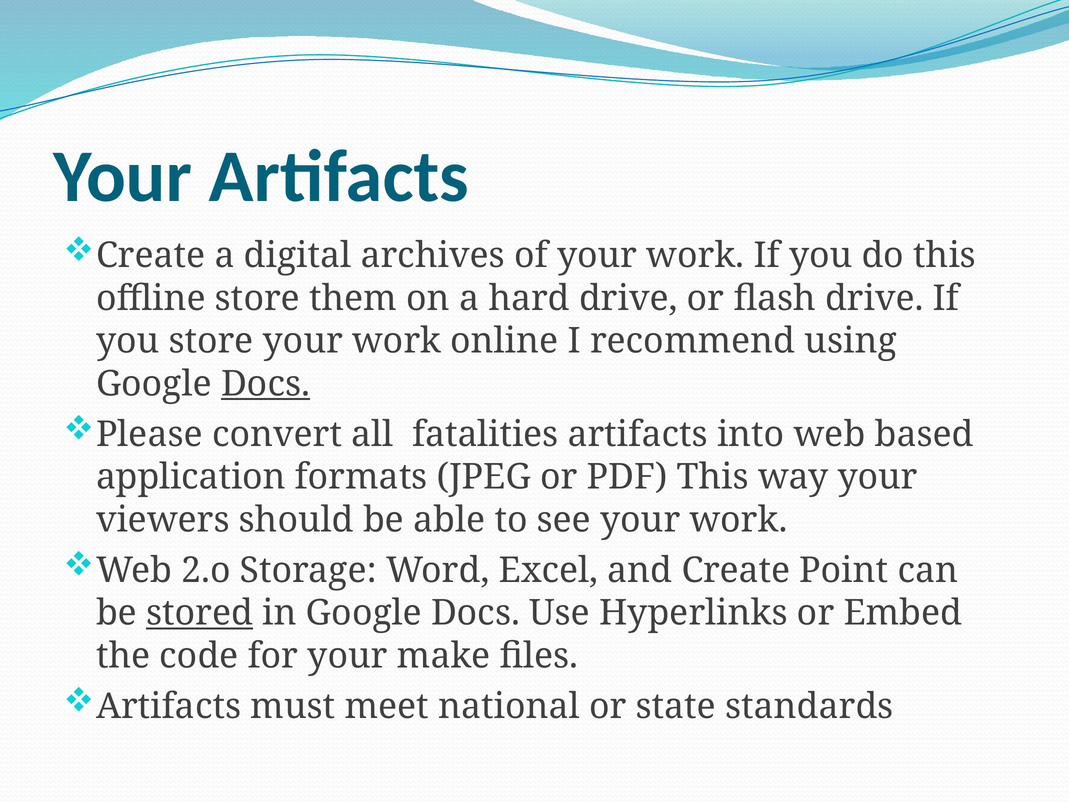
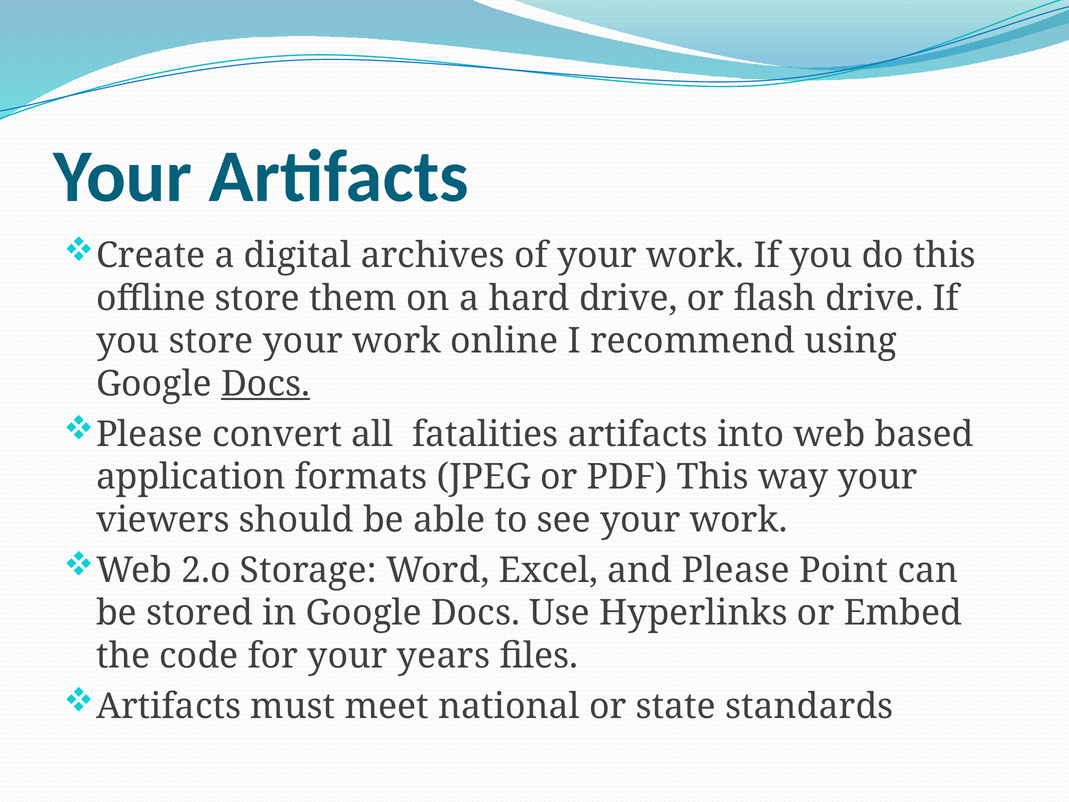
and Create: Create -> Please
stored underline: present -> none
make: make -> years
